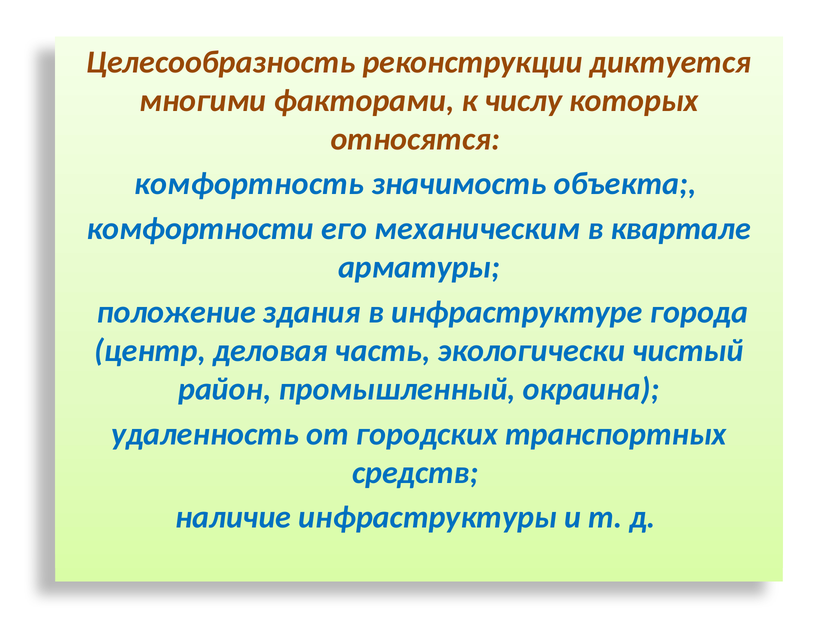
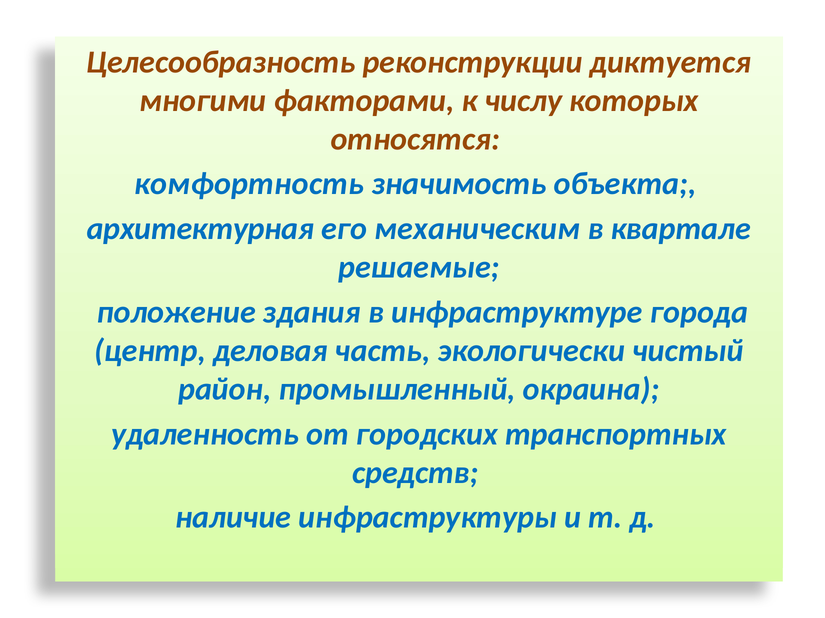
комфортности: комфортности -> архитектурная
арматуры: арматуры -> решаемые
